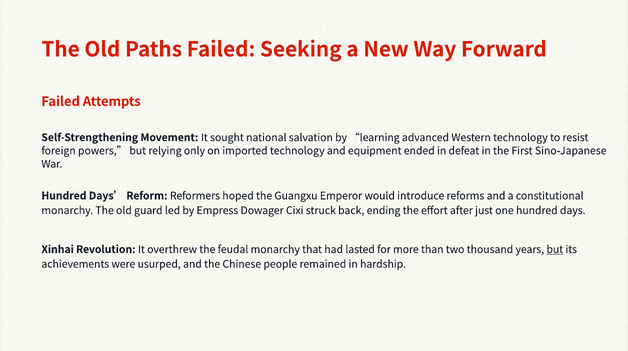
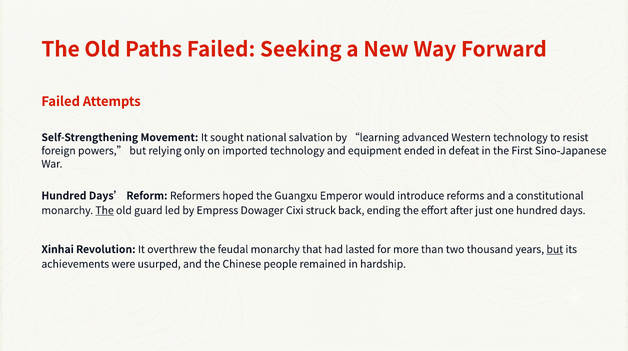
The at (105, 210) underline: none -> present
